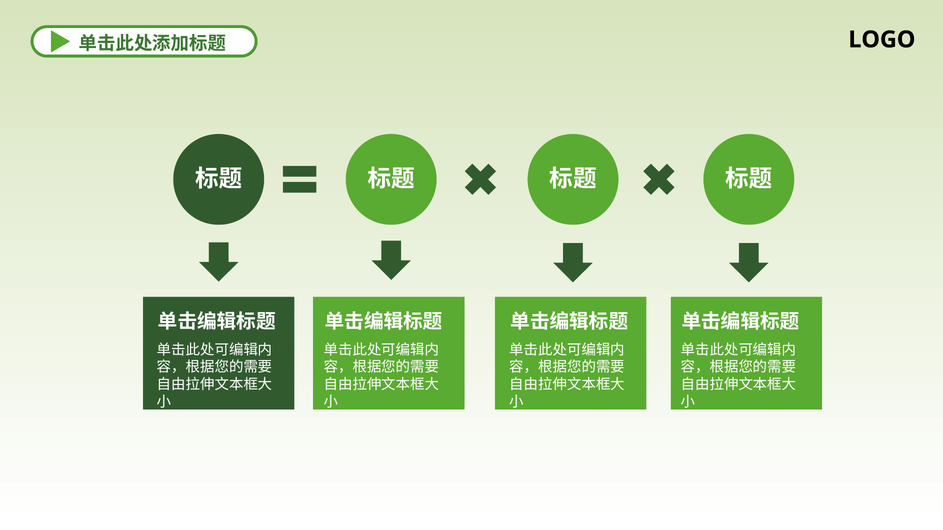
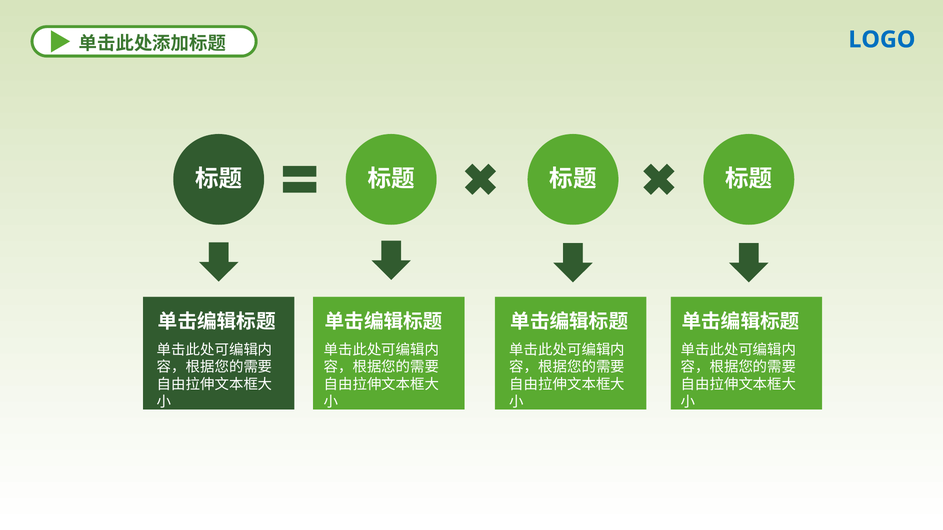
LOGO colour: black -> blue
